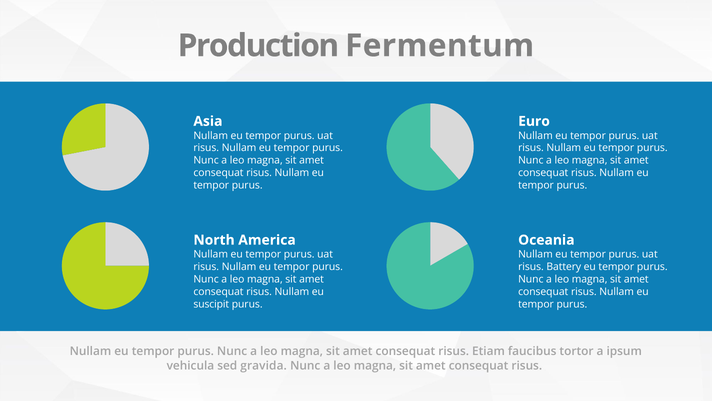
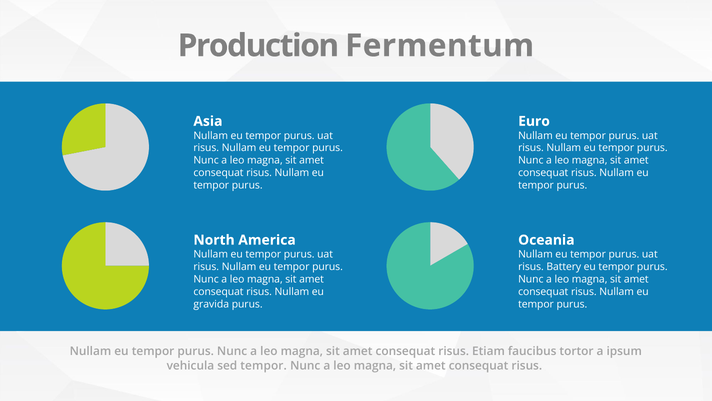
suscipit: suscipit -> gravida
sed gravida: gravida -> tempor
